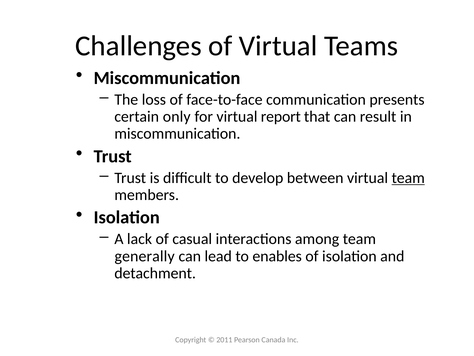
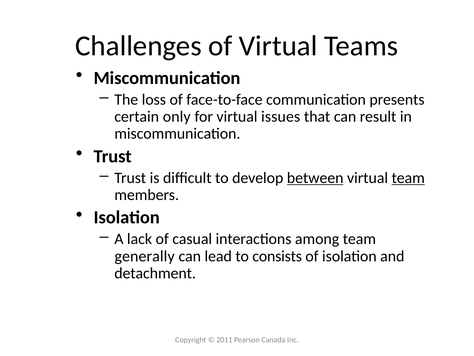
report: report -> issues
between underline: none -> present
enables: enables -> consists
